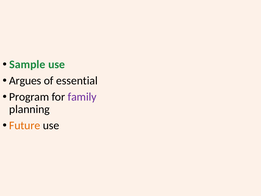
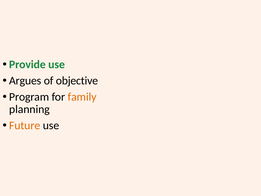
Sample: Sample -> Provide
essential: essential -> objective
family colour: purple -> orange
